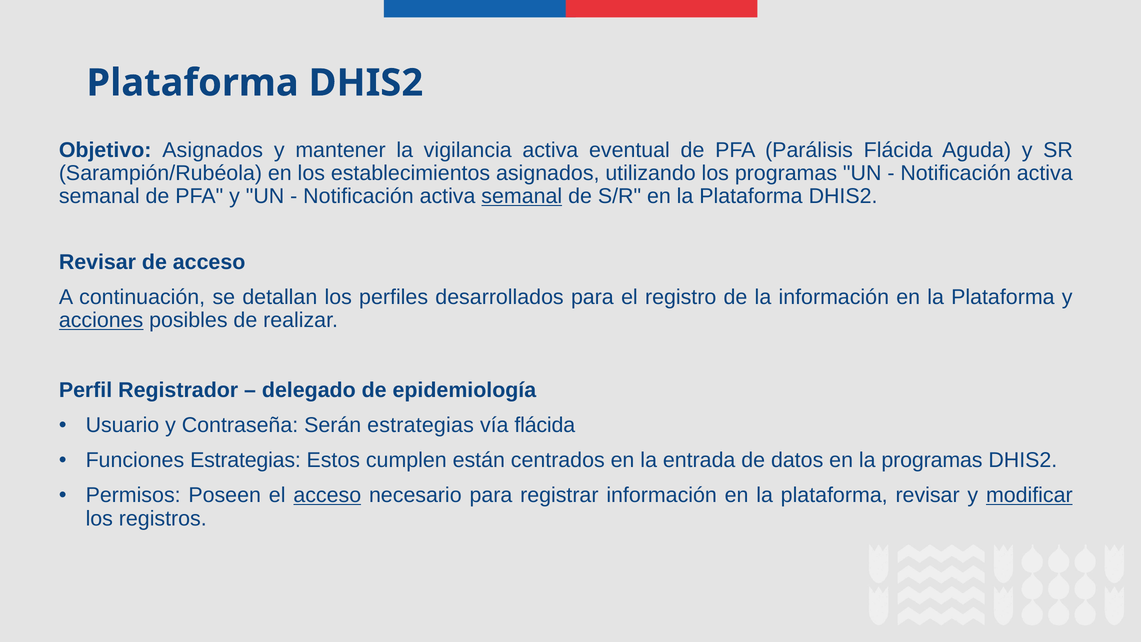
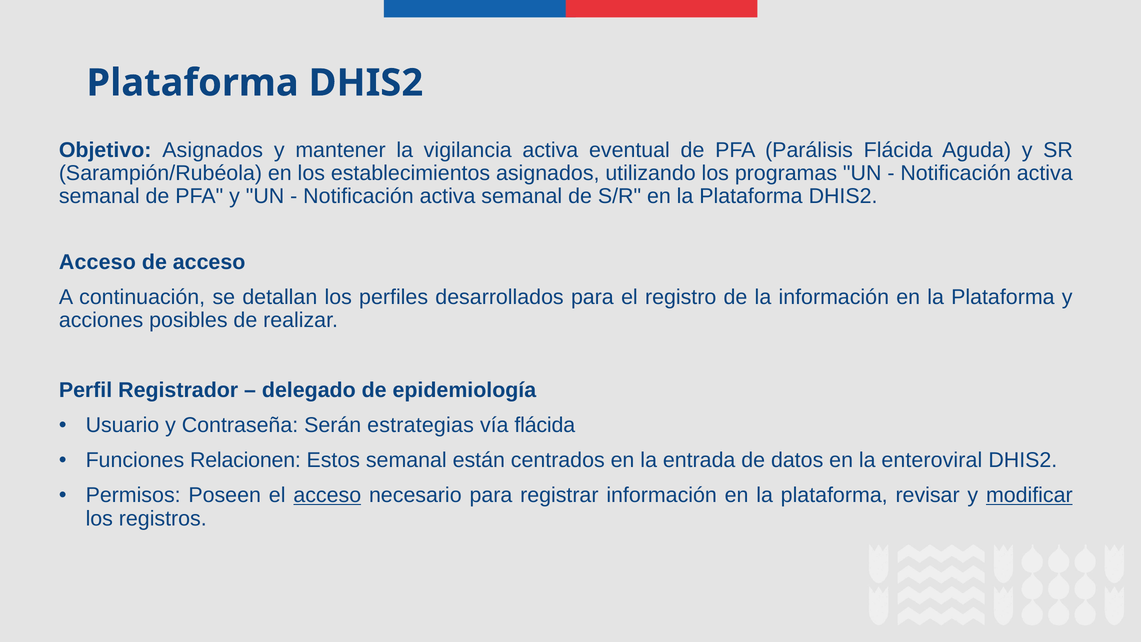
semanal at (522, 196) underline: present -> none
Revisar at (97, 262): Revisar -> Acceso
acciones underline: present -> none
Funciones Estrategias: Estrategias -> Relacionen
Estos cumplen: cumplen -> semanal
la programas: programas -> enteroviral
